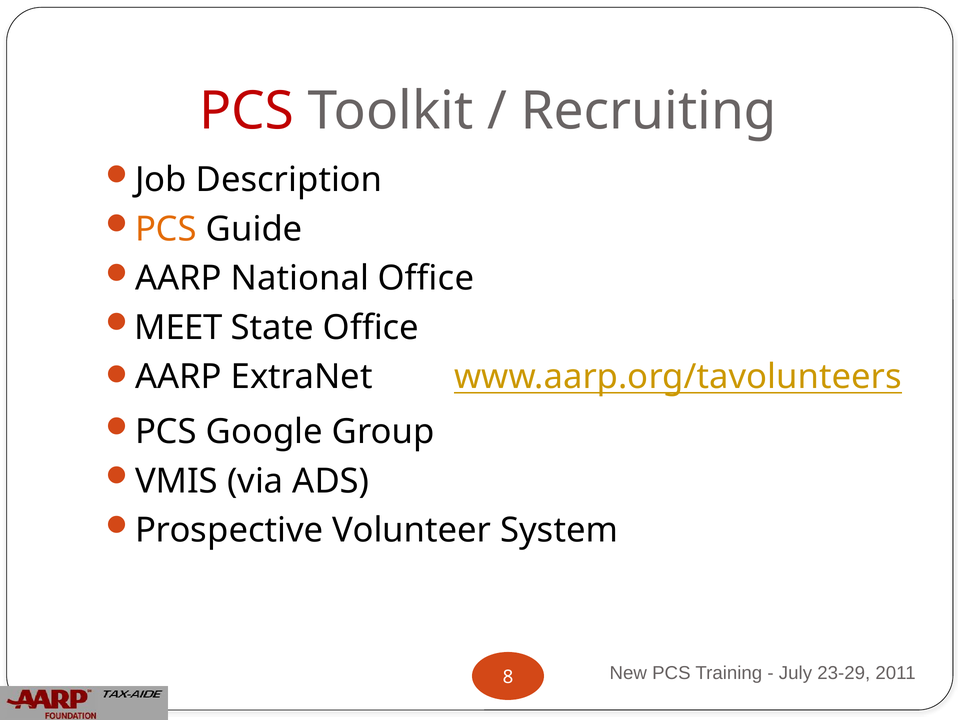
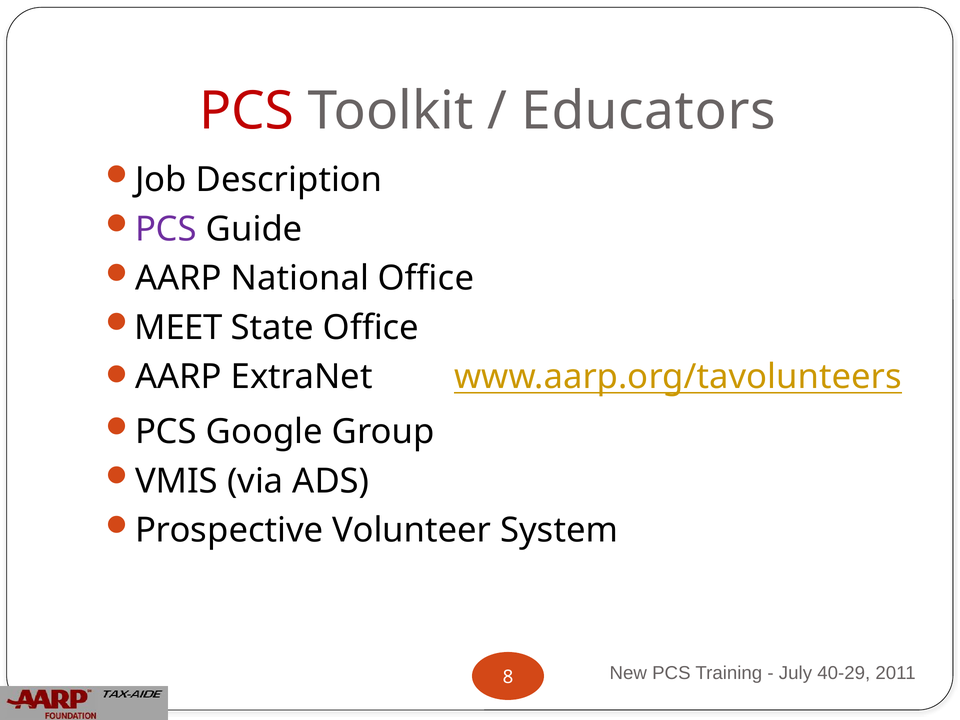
Recruiting: Recruiting -> Educators
PCS at (166, 229) colour: orange -> purple
23-29: 23-29 -> 40-29
